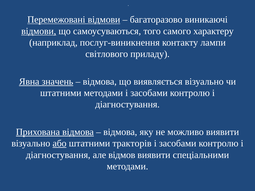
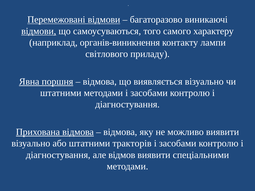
послуг-виникнення: послуг-виникнення -> органів-виникнення
значень: значень -> поршня
або underline: present -> none
